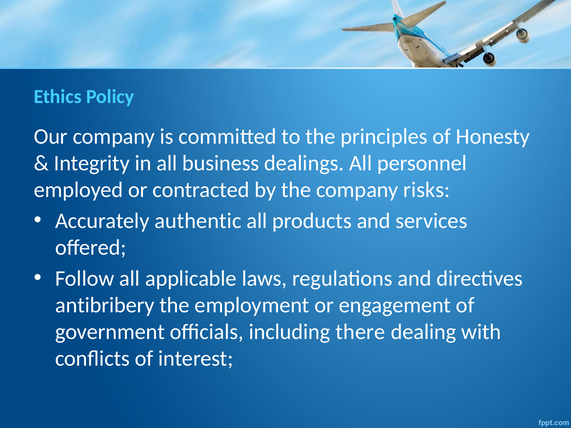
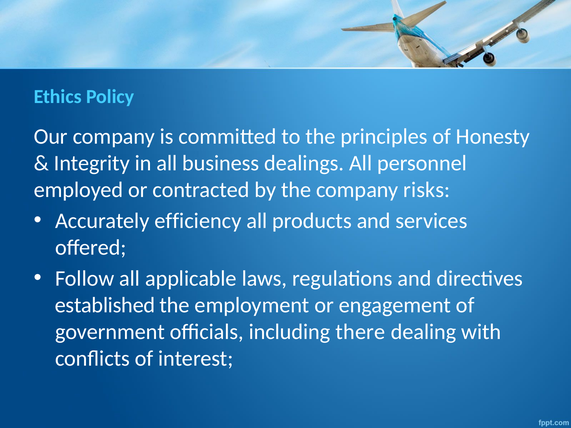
authentic: authentic -> efficiency
antibribery: antibribery -> established
